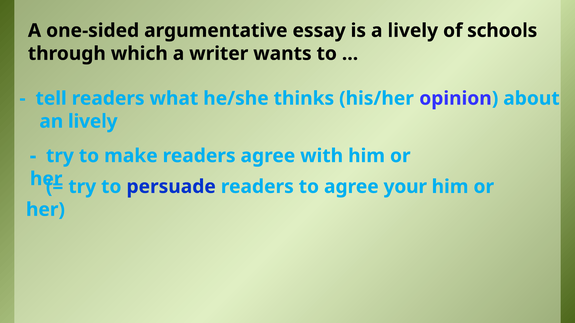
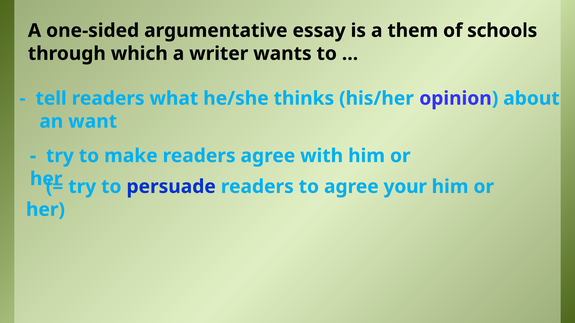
a lively: lively -> them
an lively: lively -> want
